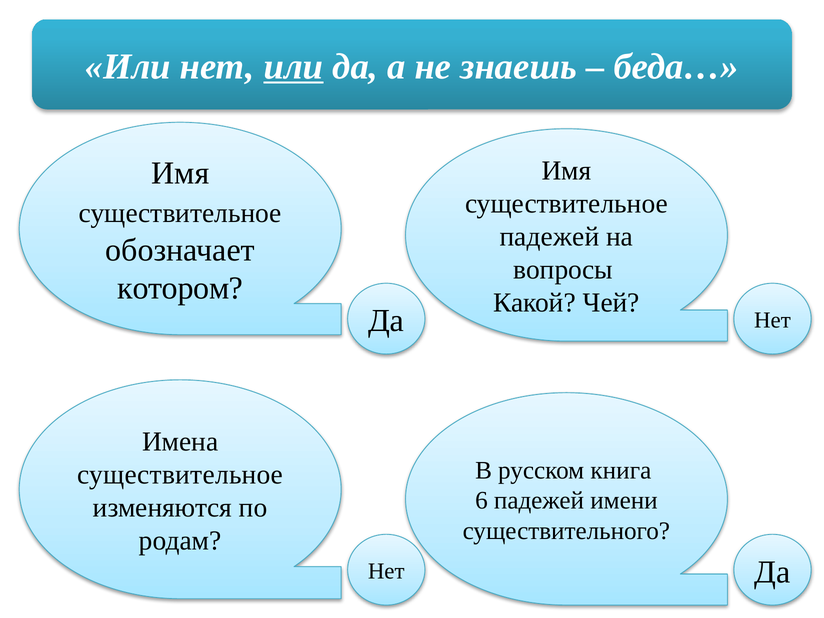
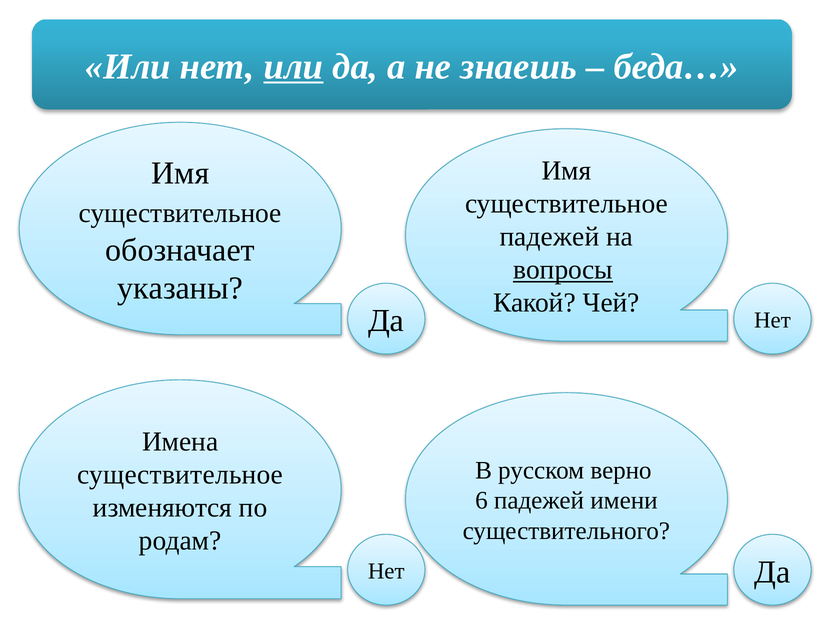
вопросы underline: none -> present
котором: котором -> указаны
книга: книга -> верно
